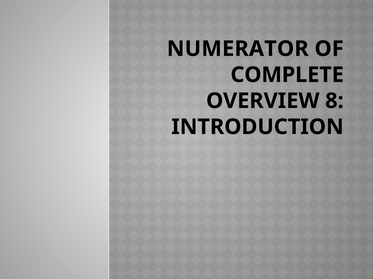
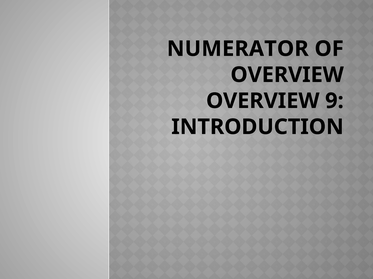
COMPLETE at (287, 75): COMPLETE -> OVERVIEW
8: 8 -> 9
